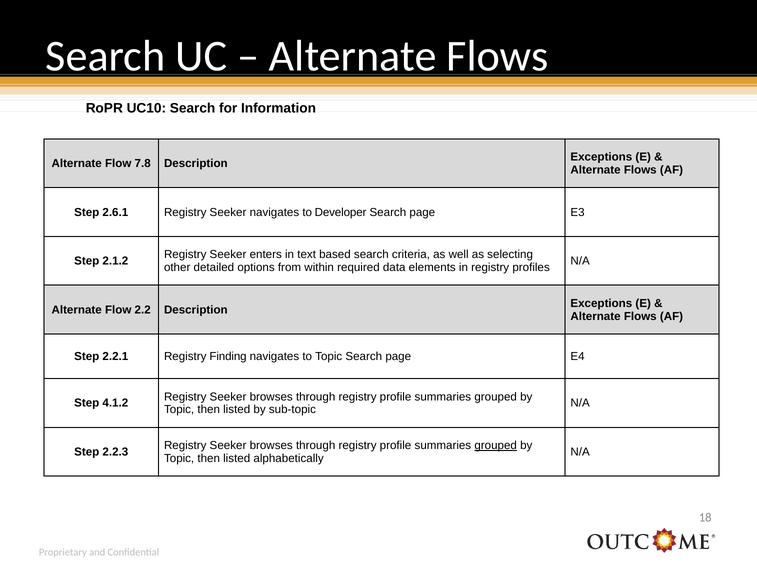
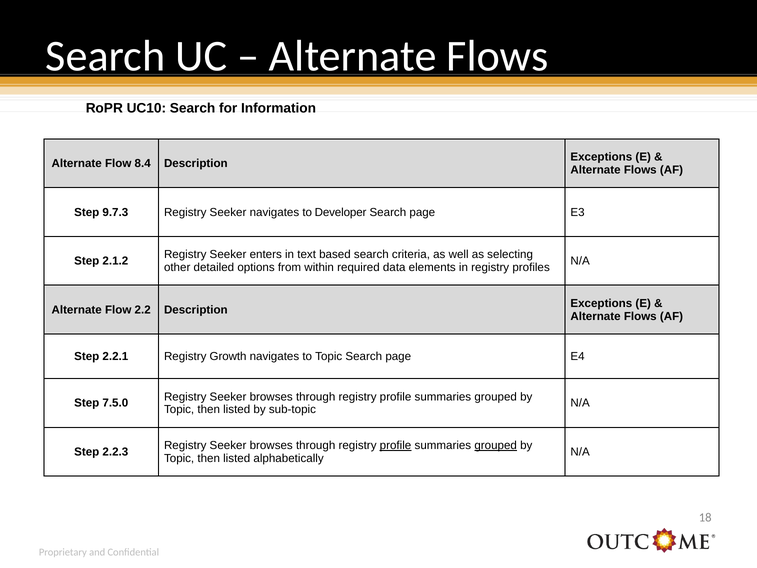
7.8: 7.8 -> 8.4
2.6.1: 2.6.1 -> 9.7.3
Finding: Finding -> Growth
4.1.2: 4.1.2 -> 7.5.0
profile at (396, 445) underline: none -> present
